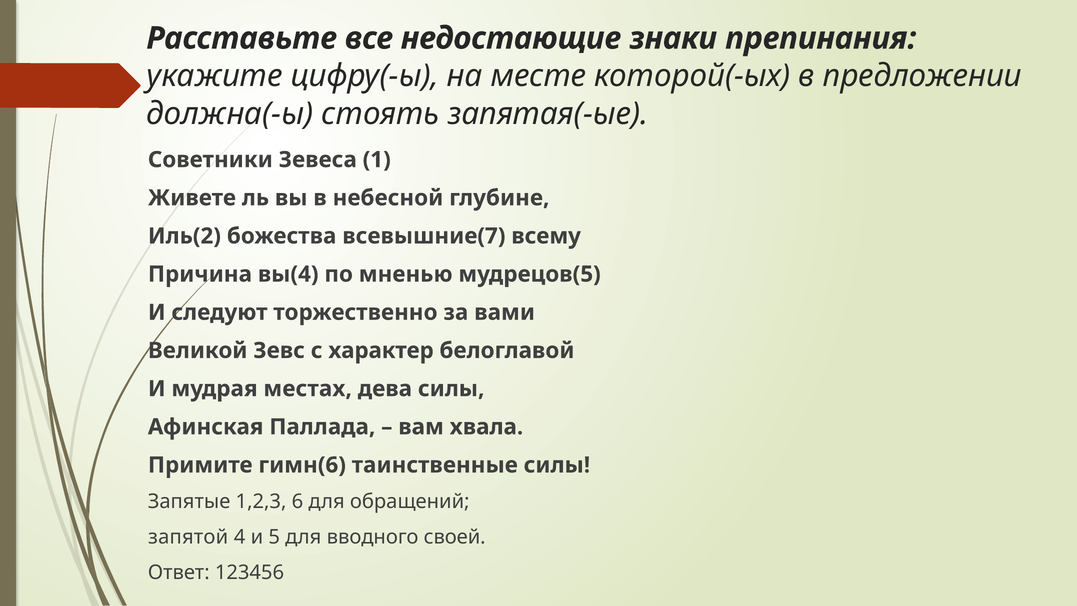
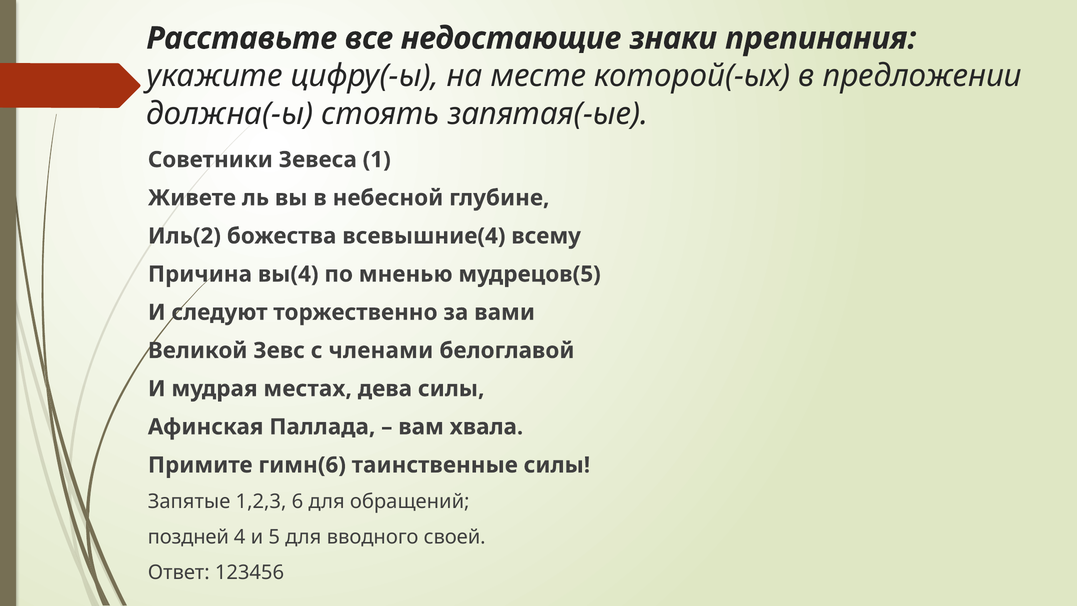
всевышние(7: всевышние(7 -> всевышние(4
характер: характер -> членами
запятой: запятой -> поздней
